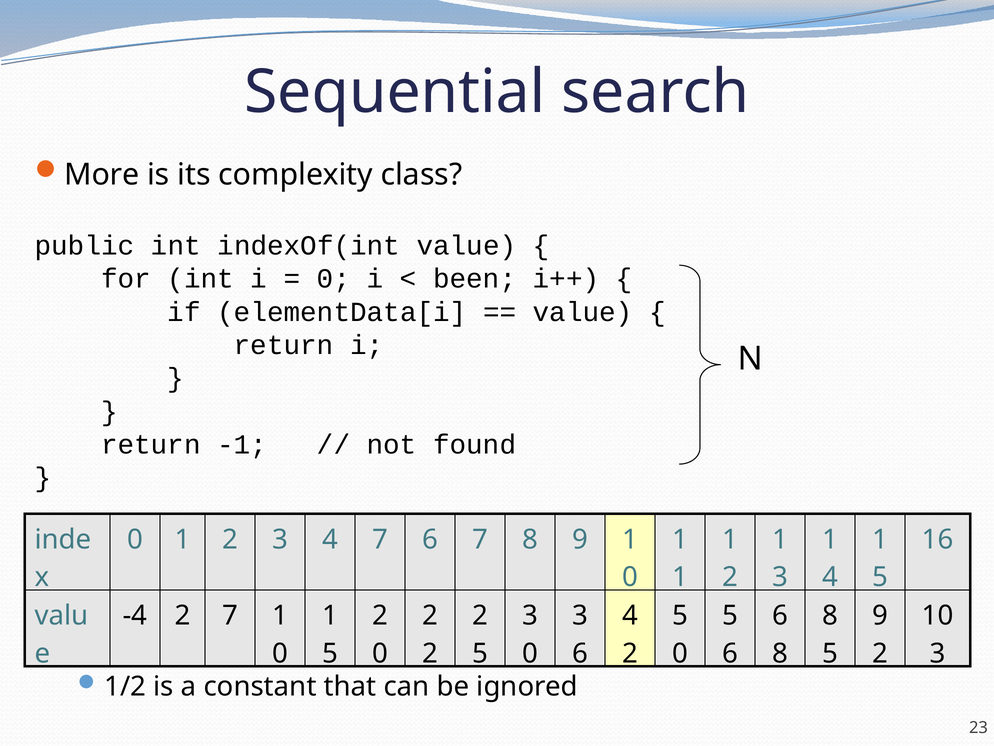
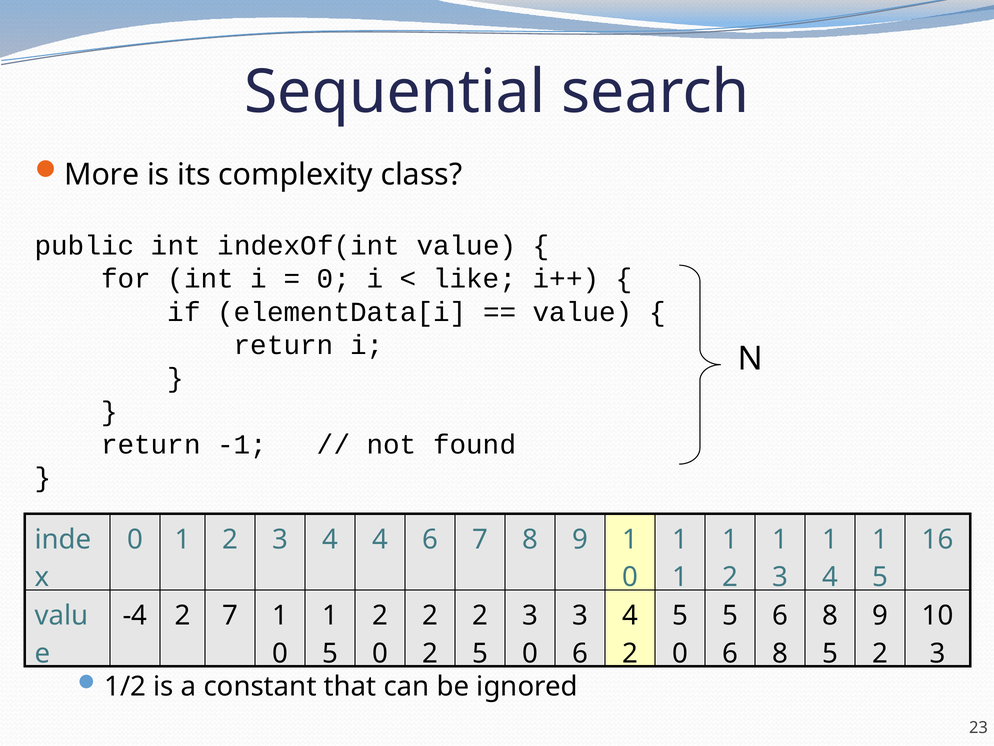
been: been -> like
4 7: 7 -> 4
